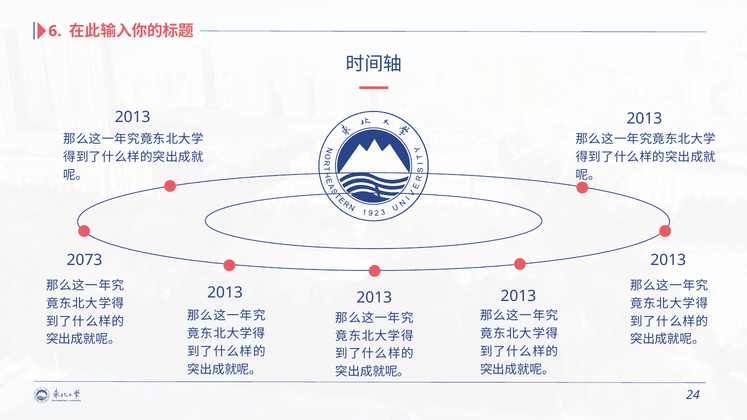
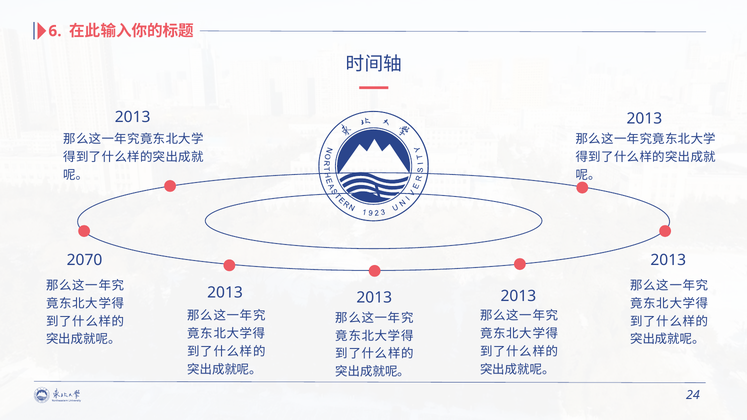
2073: 2073 -> 2070
